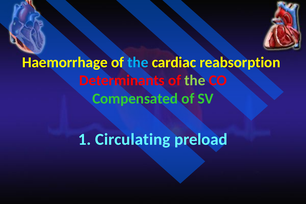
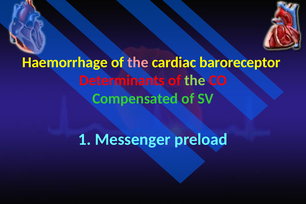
the at (138, 62) colour: light blue -> pink
reabsorption: reabsorption -> baroreceptor
Circulating: Circulating -> Messenger
